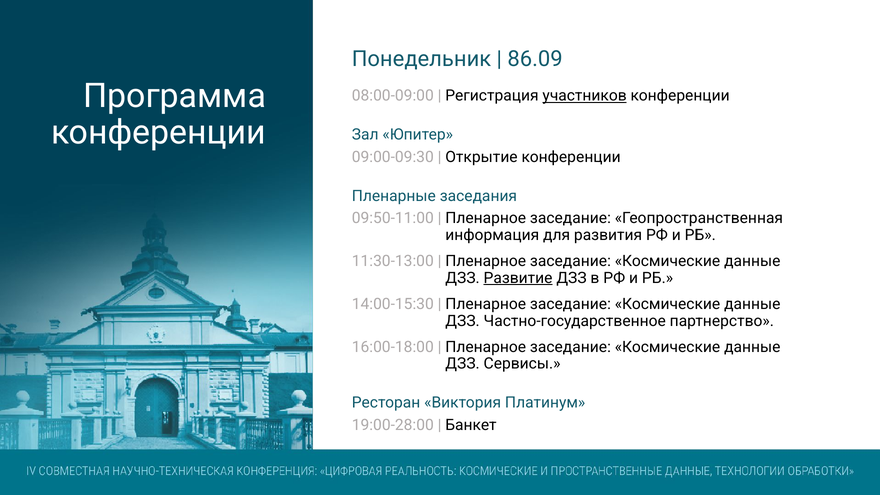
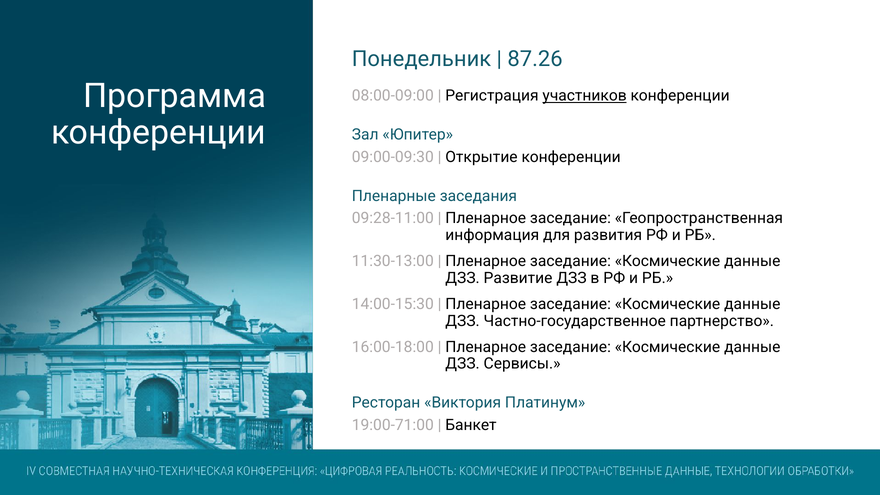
86.09: 86.09 -> 87.26
09:50-11:00: 09:50-11:00 -> 09:28-11:00
Развитие underline: present -> none
19:00-28:00: 19:00-28:00 -> 19:00-71:00
